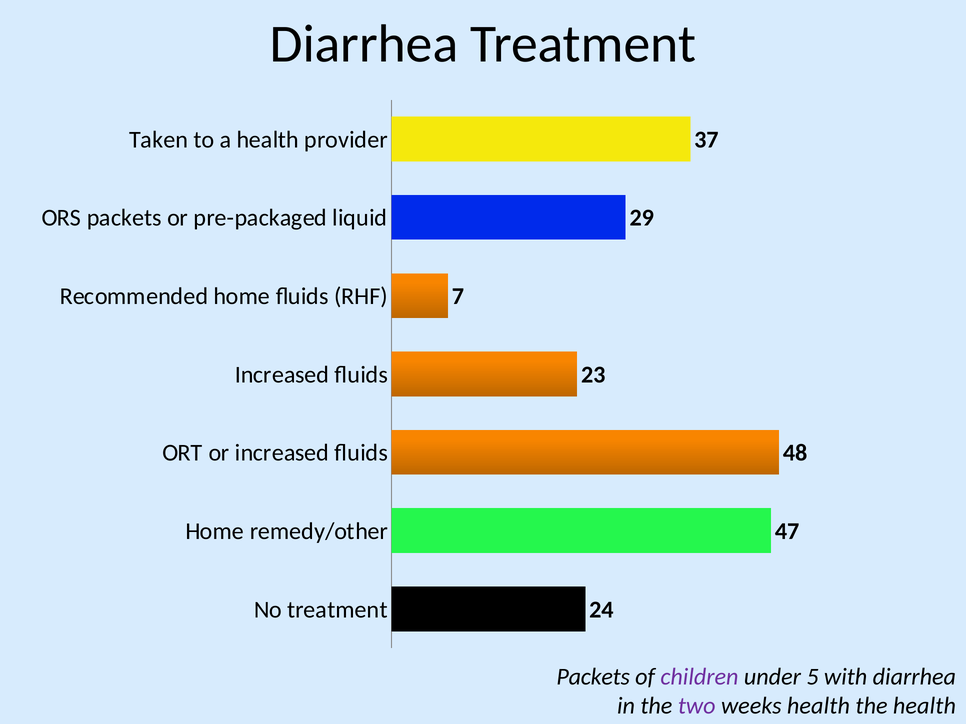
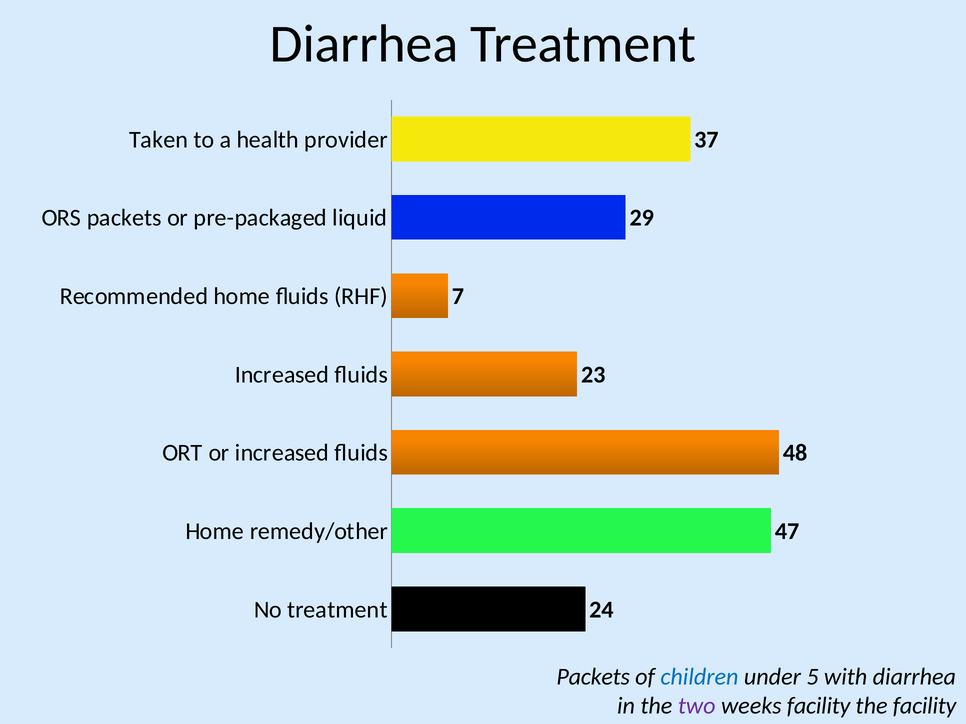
children colour: purple -> blue
weeks health: health -> facility
the health: health -> facility
